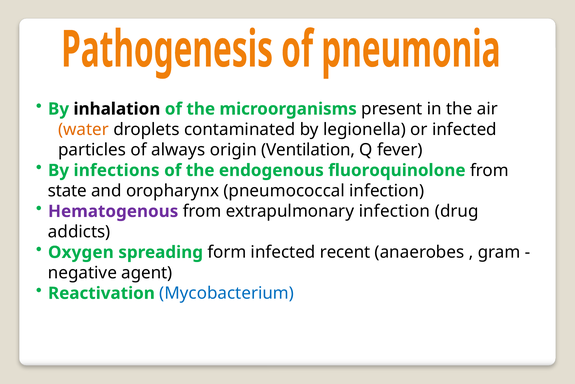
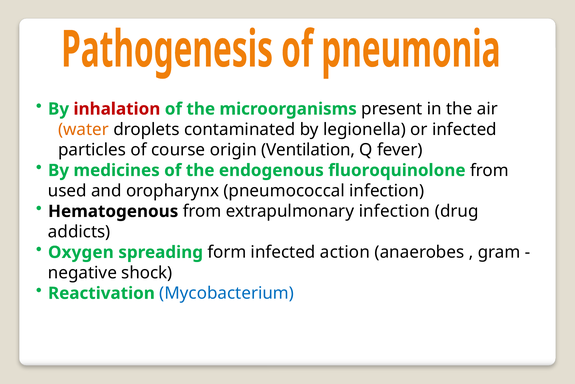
inhalation colour: black -> red
always: always -> course
infections: infections -> medicines
state: state -> used
Hematogenous colour: purple -> black
recent: recent -> action
agent: agent -> shock
